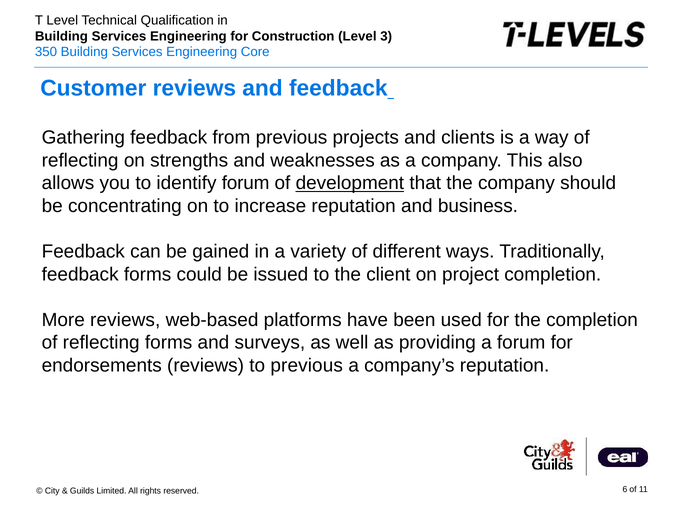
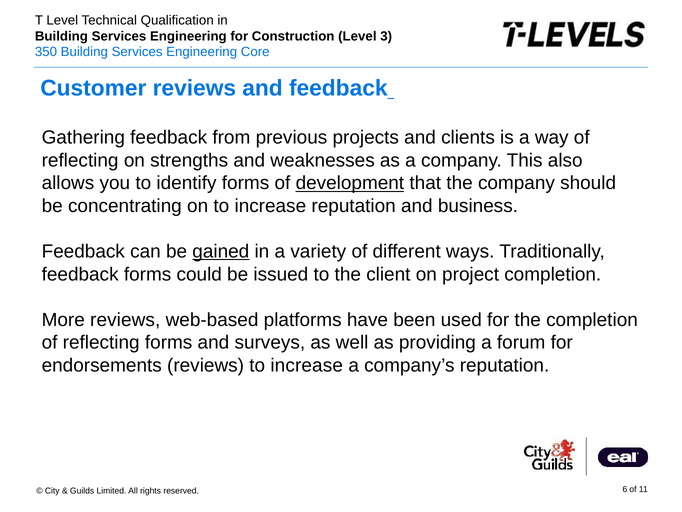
identify forum: forum -> forms
gained underline: none -> present
reviews to previous: previous -> increase
